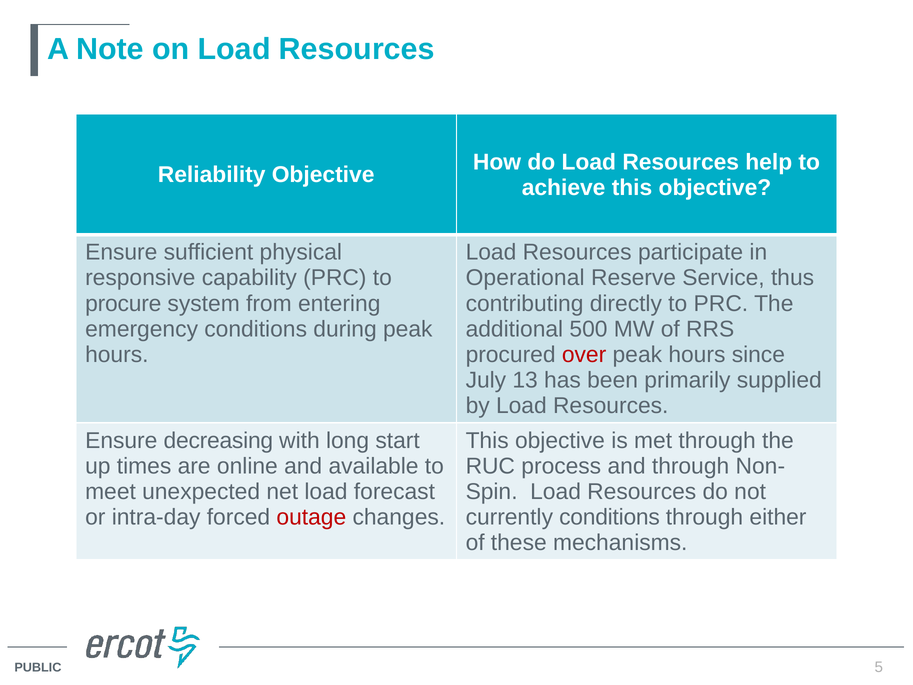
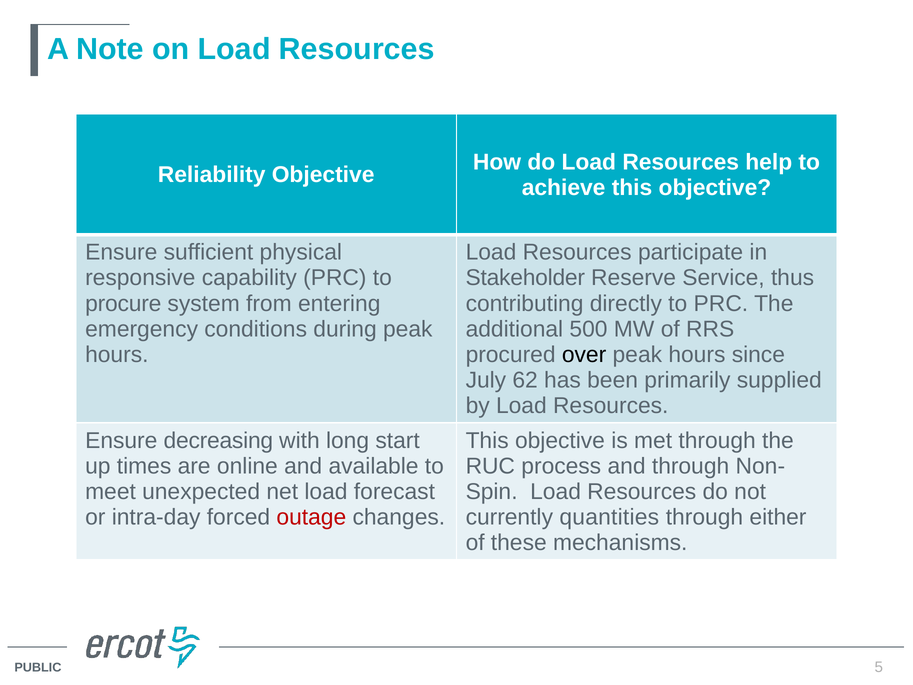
Operational: Operational -> Stakeholder
over colour: red -> black
13: 13 -> 62
currently conditions: conditions -> quantities
